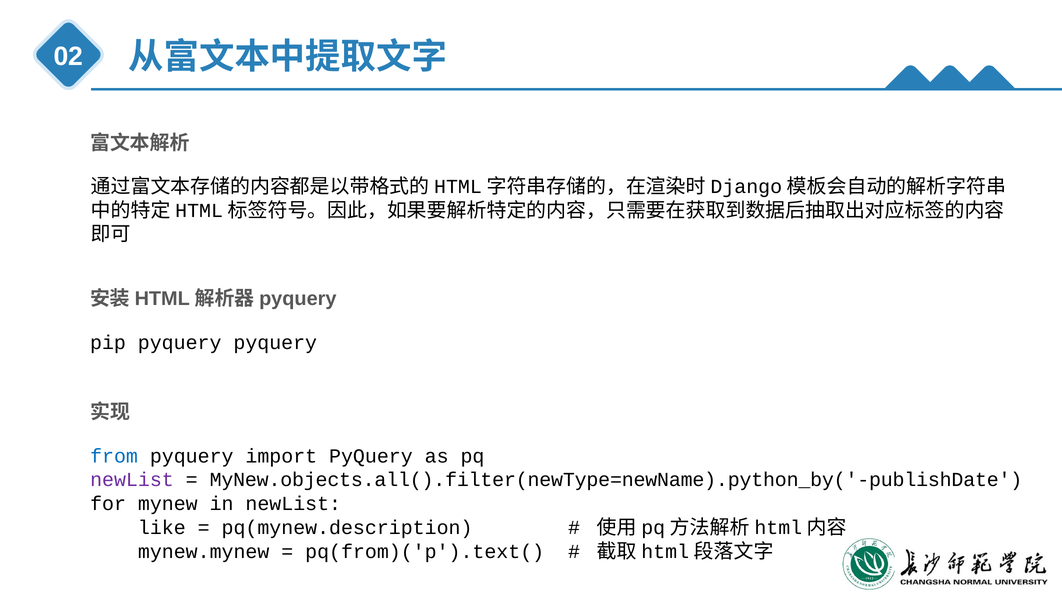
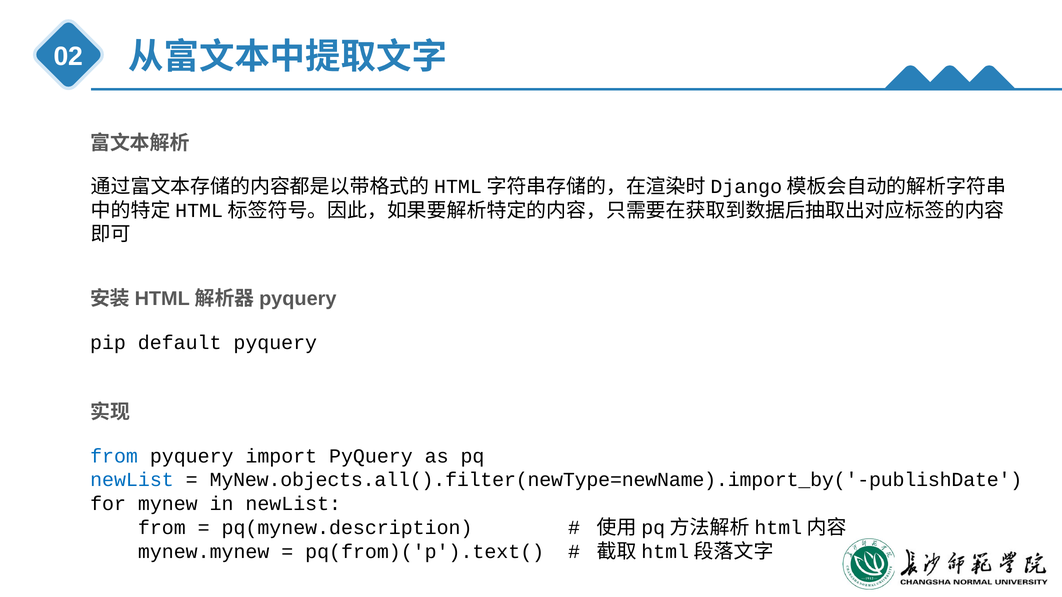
pip pyquery: pyquery -> default
newList at (132, 480) colour: purple -> blue
MyNew.objects.all().filter(newType=newName).python_by('-publishDate: MyNew.objects.all().filter(newType=newName).python_by('-publishDate -> MyNew.objects.all().filter(newType=newName).import_by('-publishDate
like at (162, 528): like -> from
